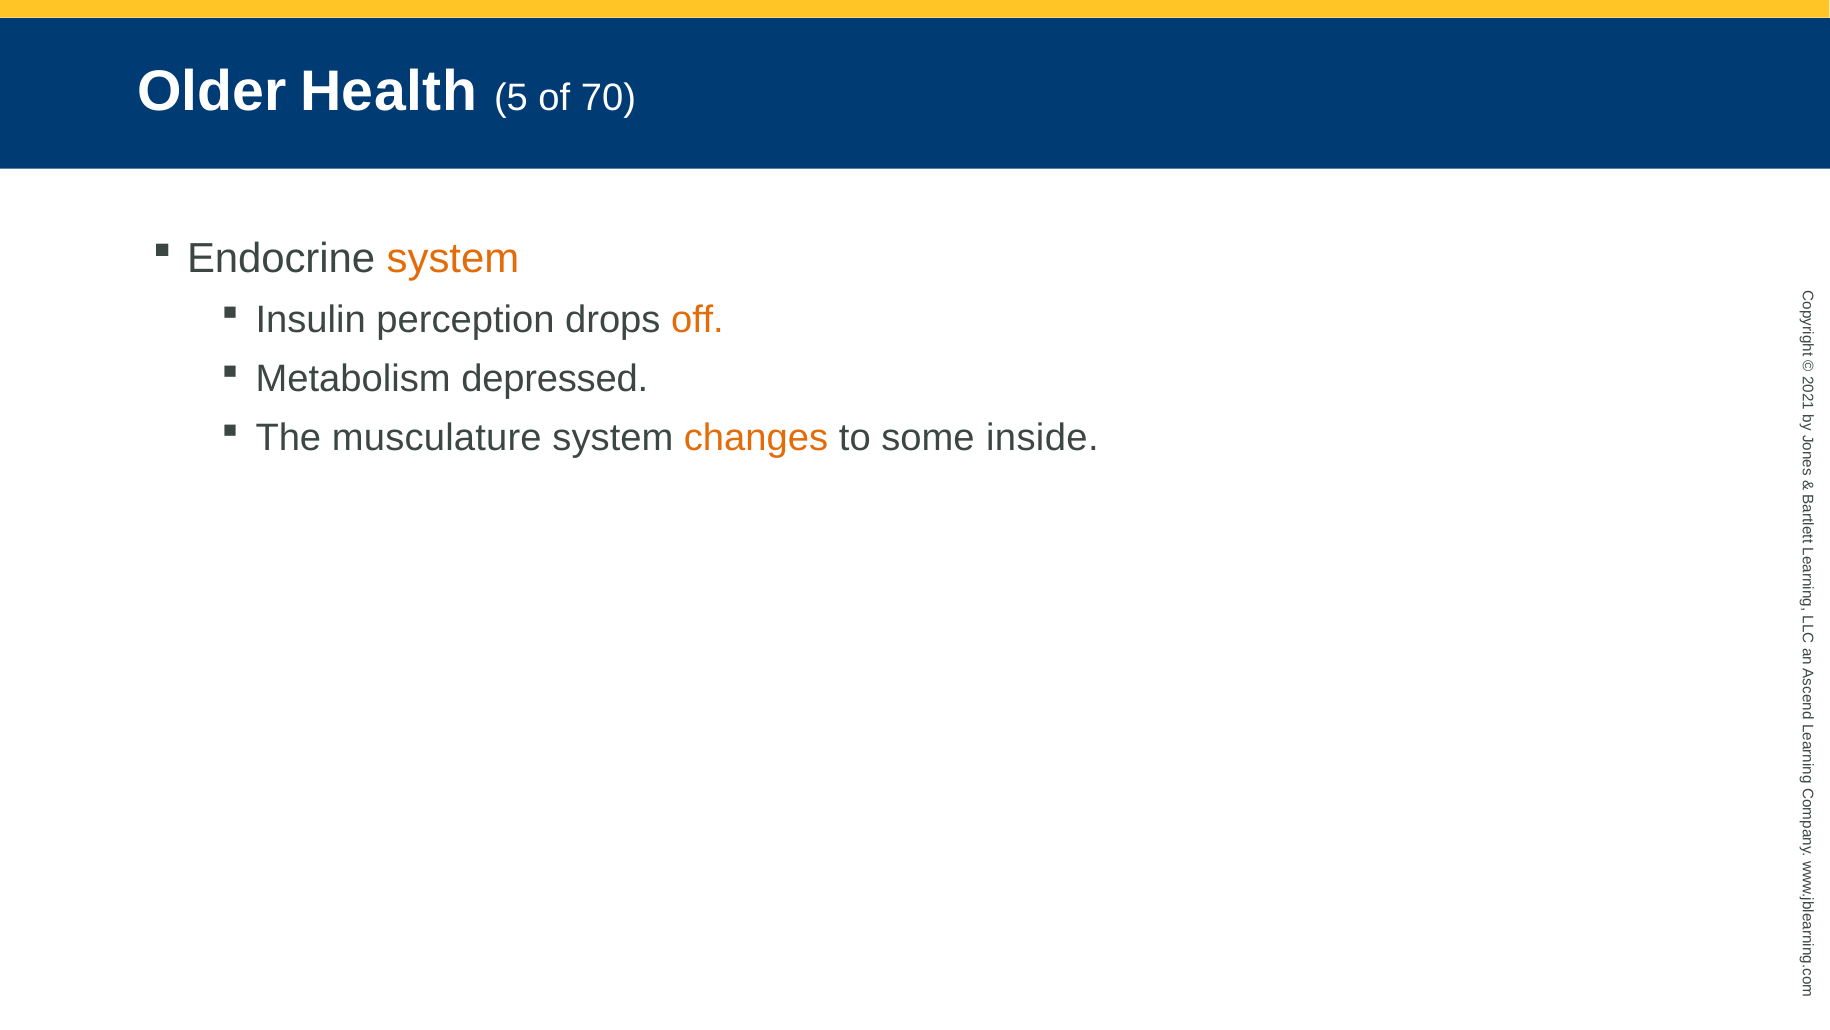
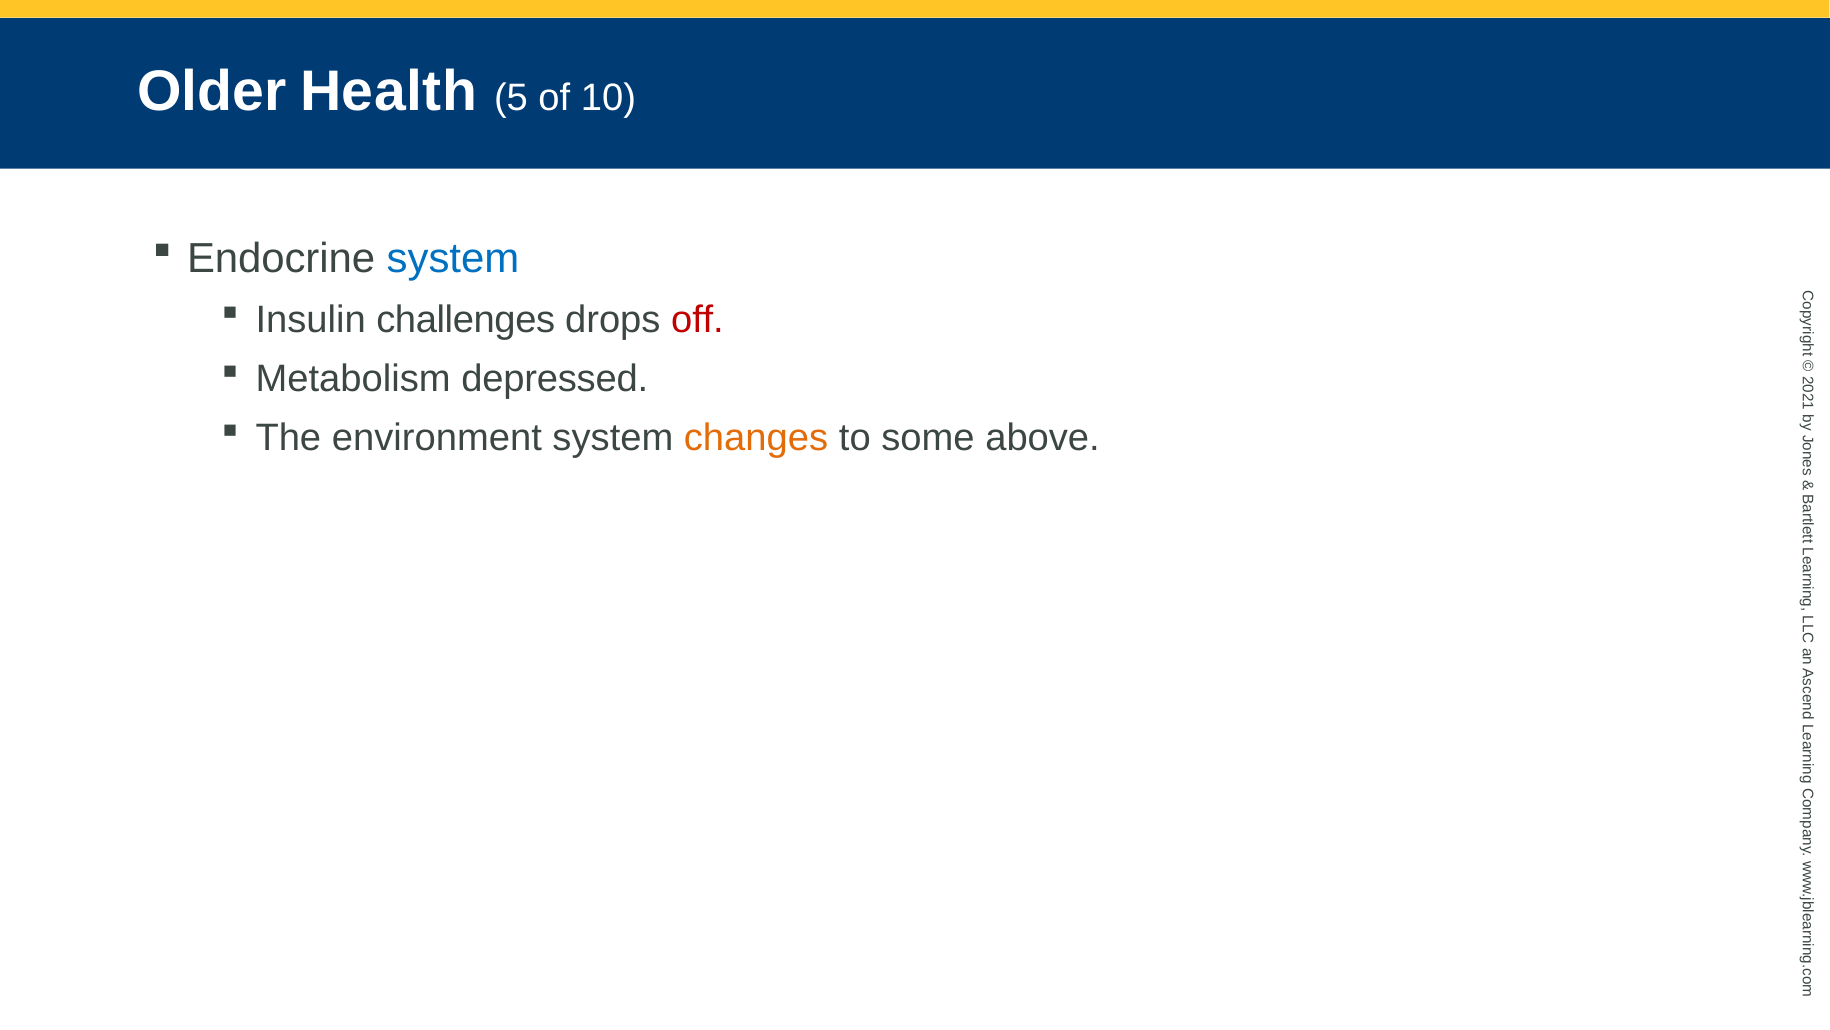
70: 70 -> 10
system at (453, 259) colour: orange -> blue
perception: perception -> challenges
off colour: orange -> red
musculature: musculature -> environment
inside: inside -> above
